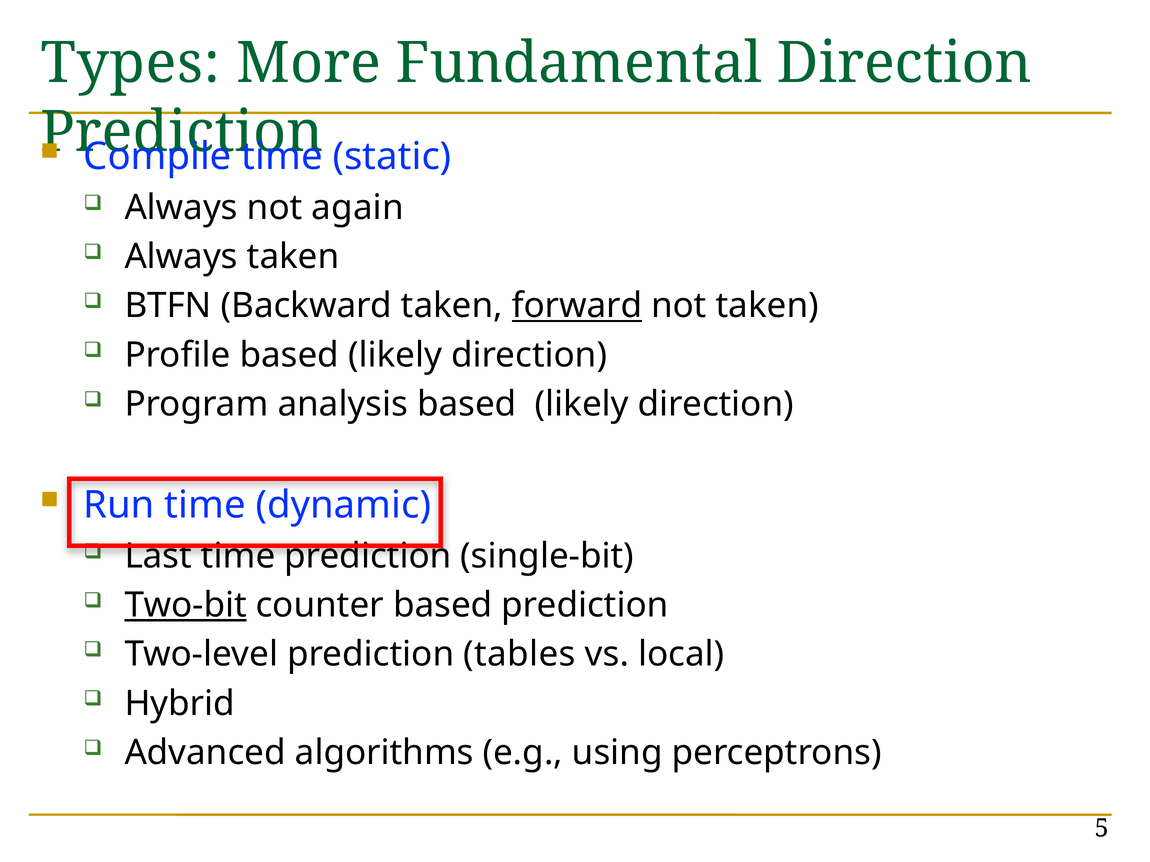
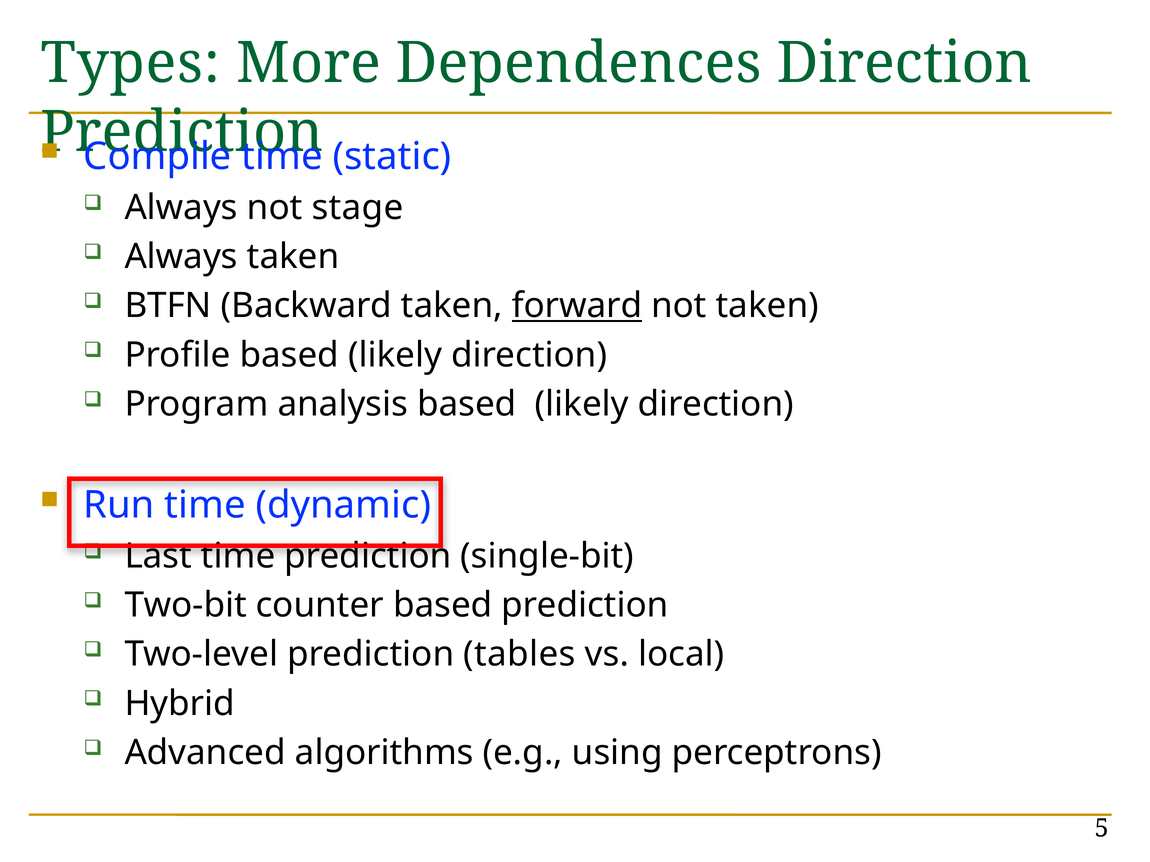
Fundamental: Fundamental -> Dependences
again: again -> stage
Two-bit underline: present -> none
